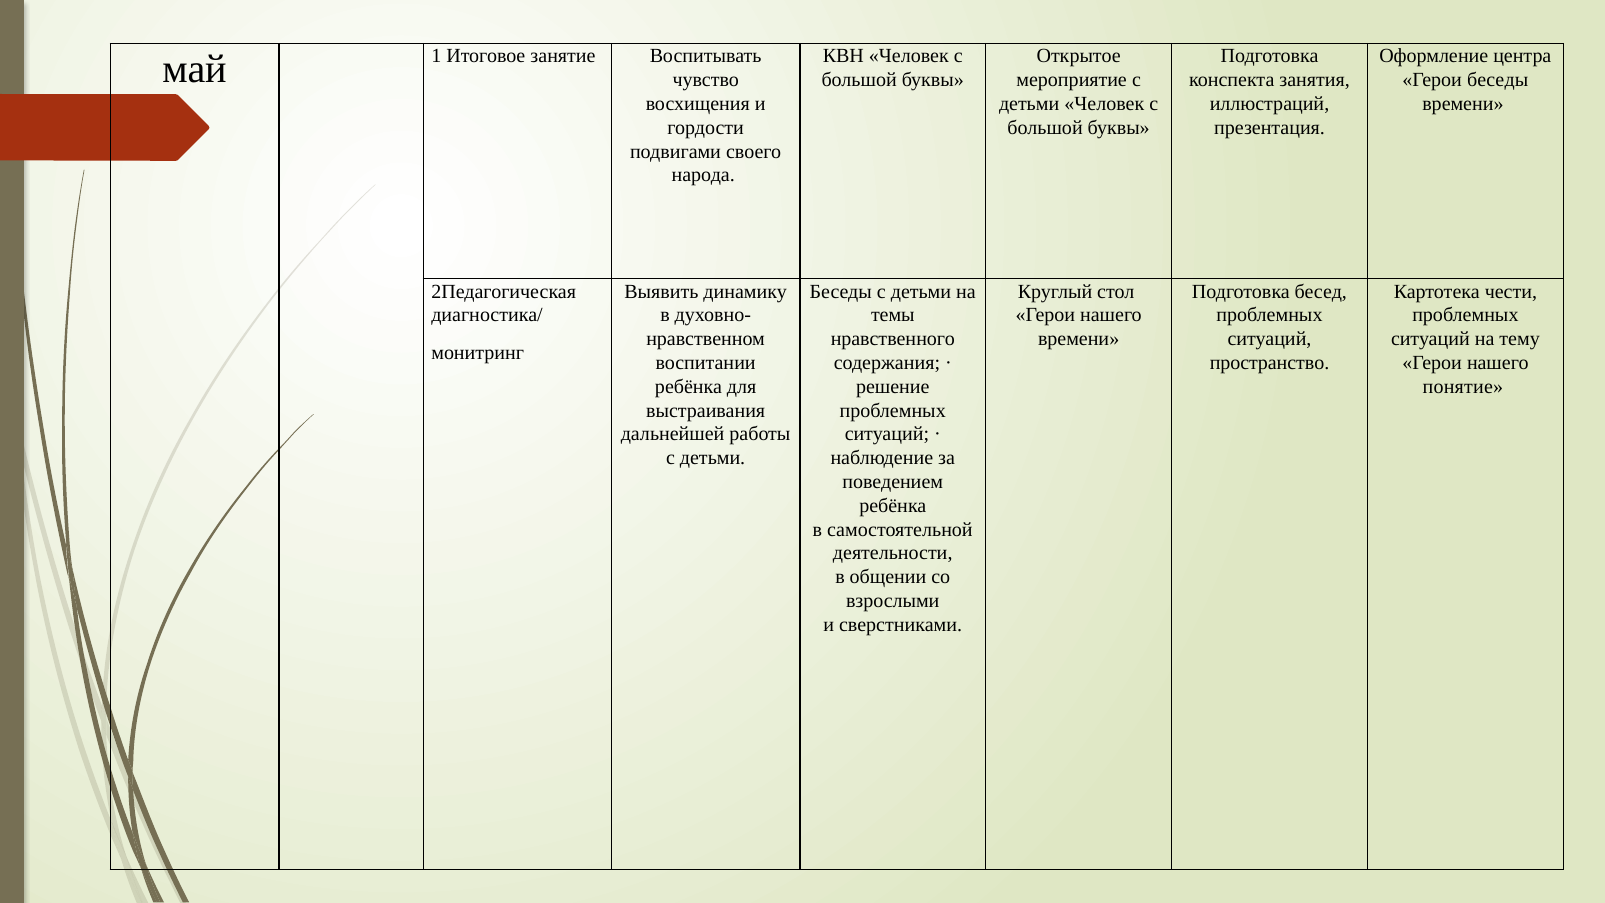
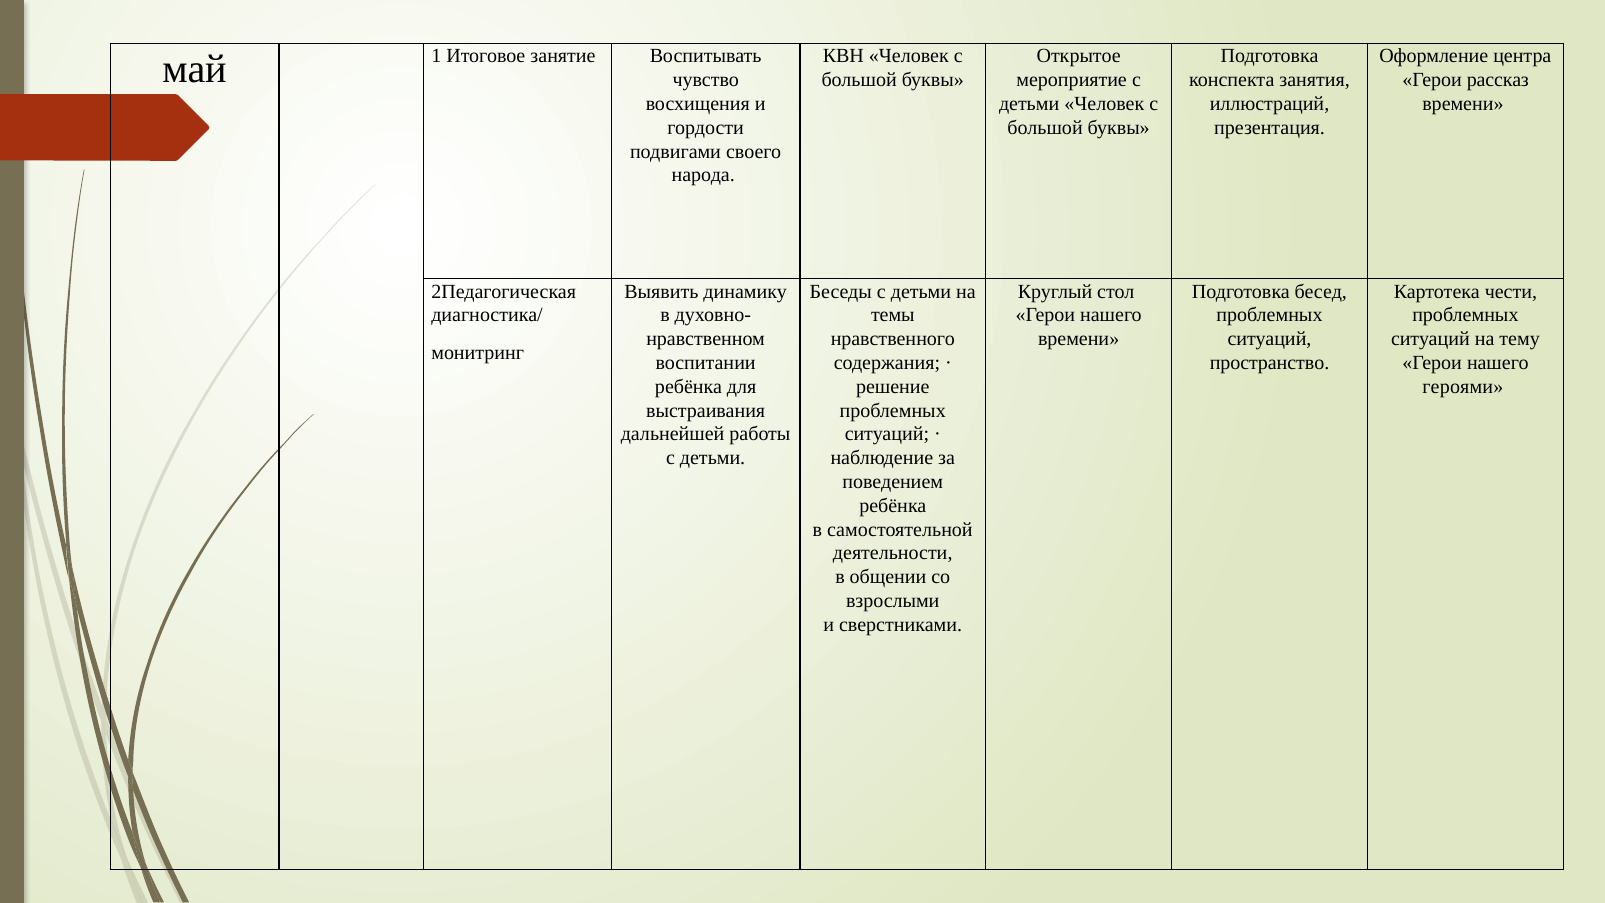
Герои беседы: беседы -> рассказ
понятие: понятие -> героями
